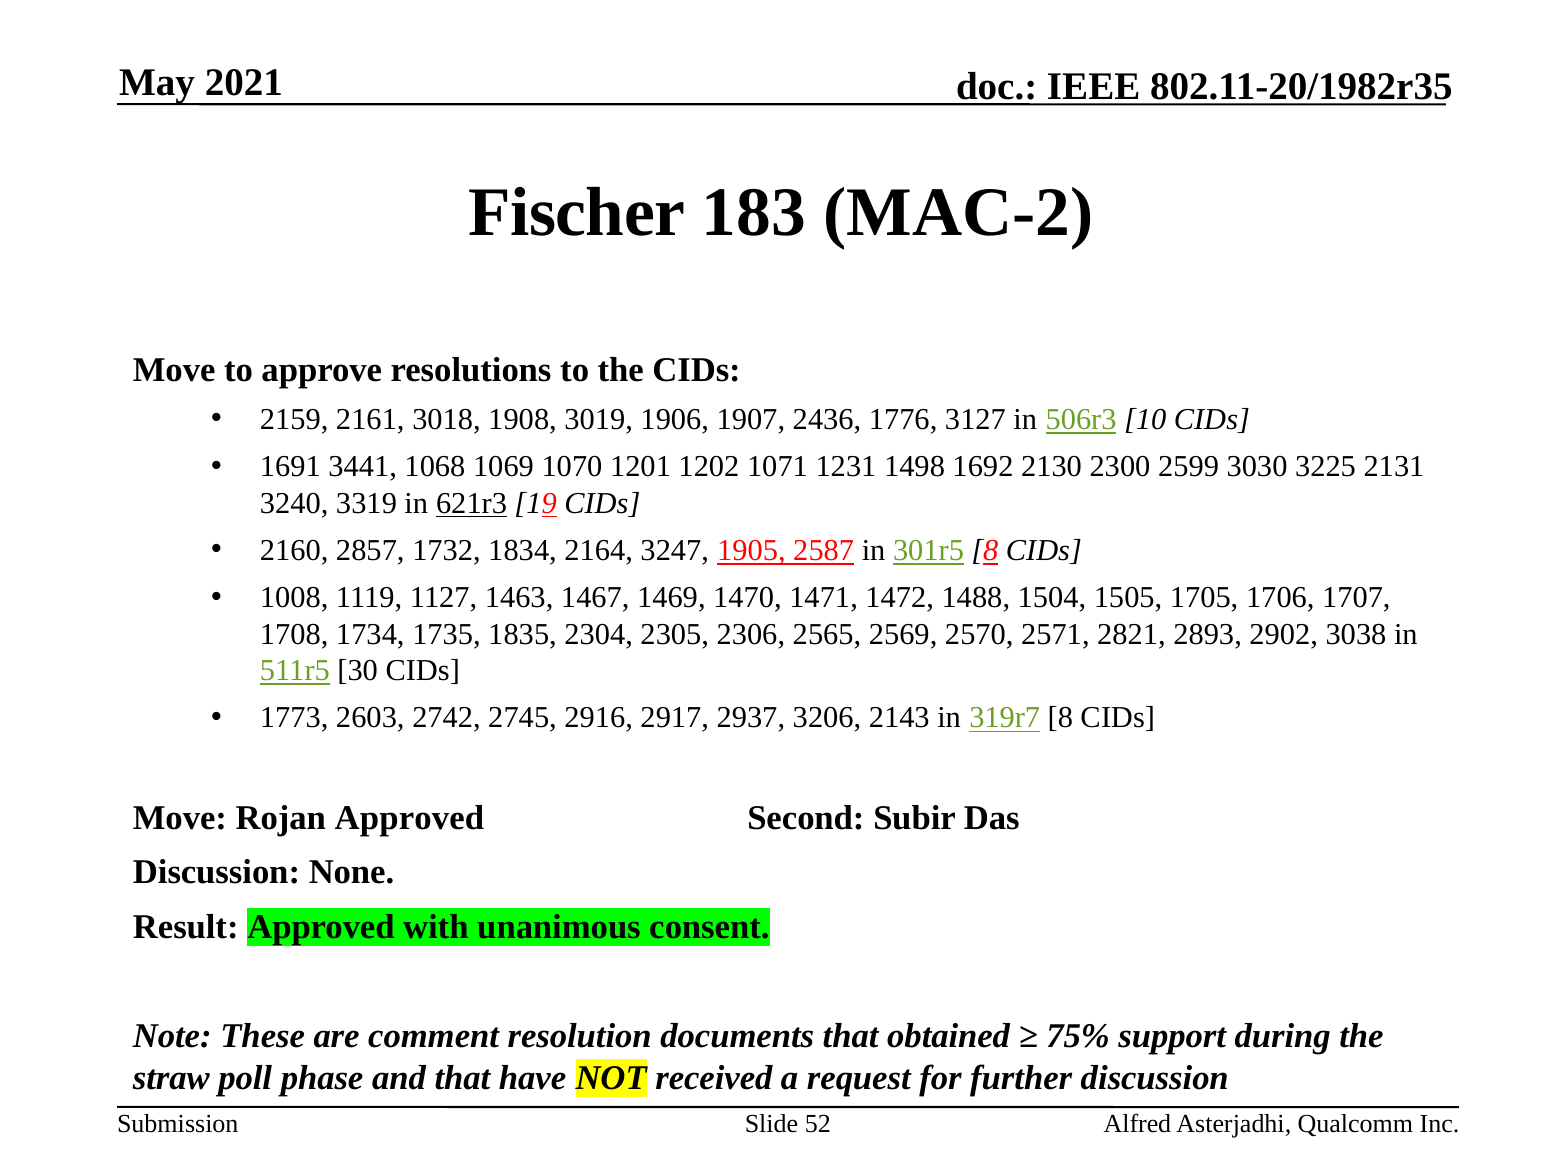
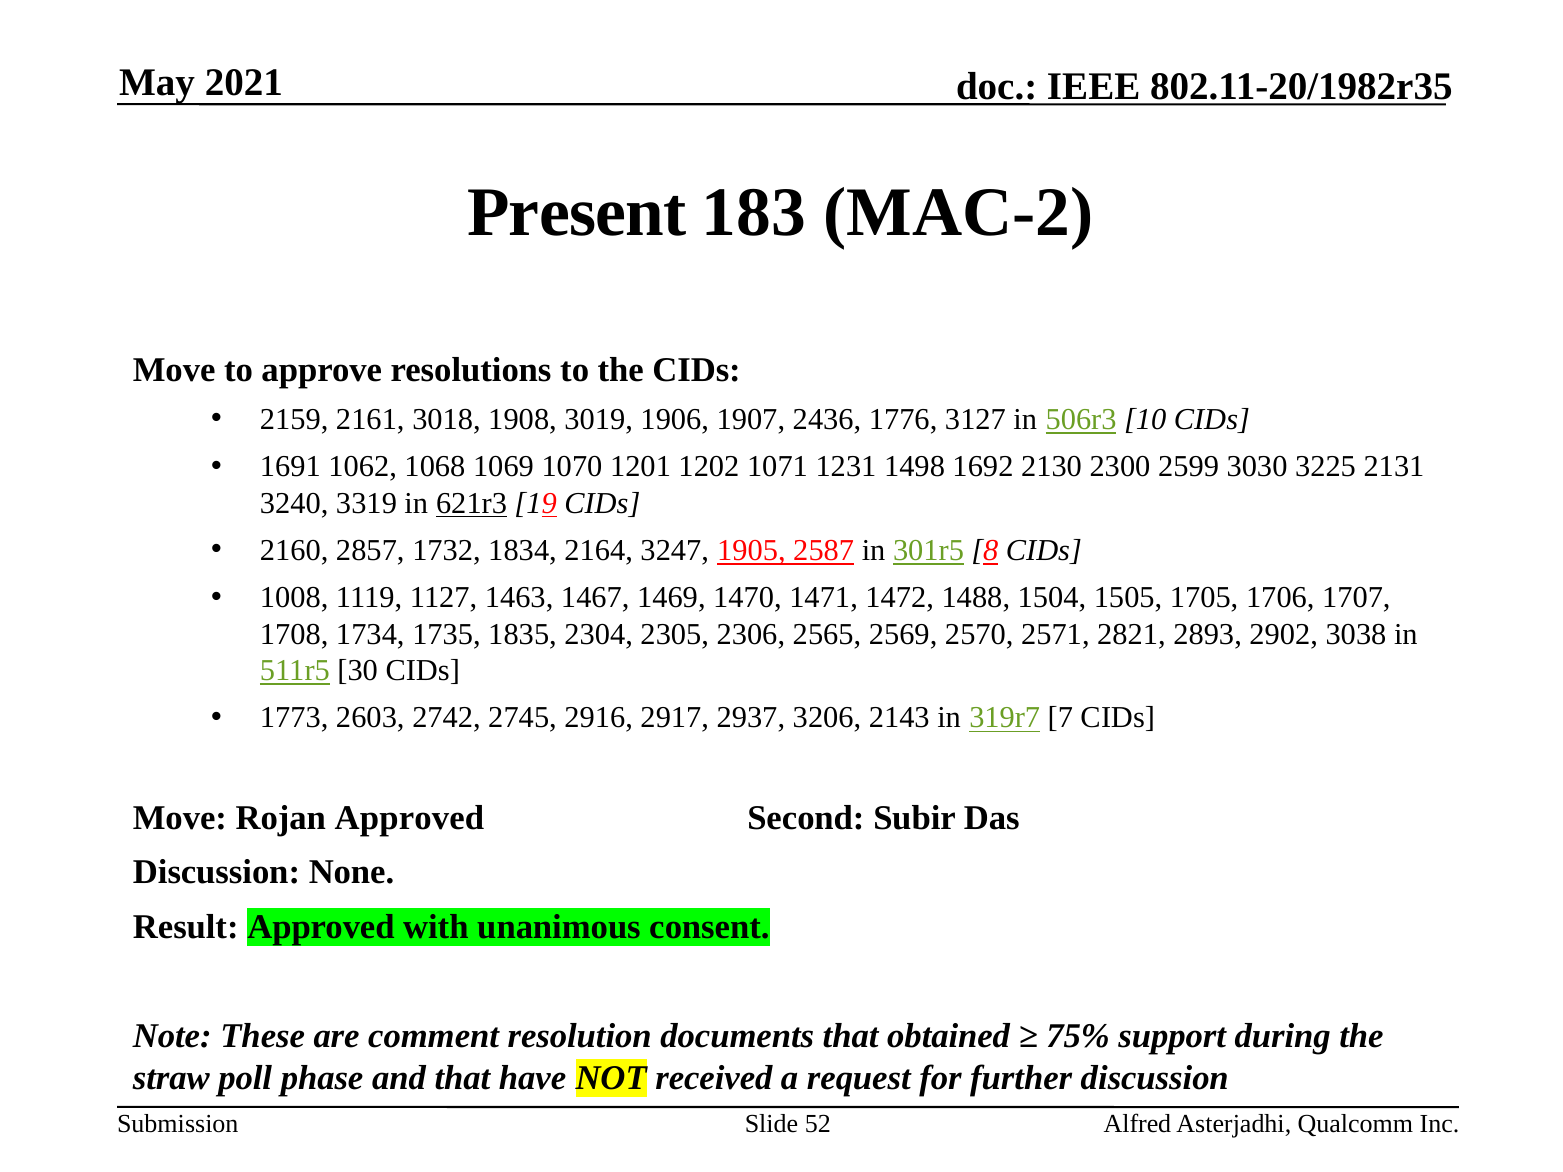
Fischer: Fischer -> Present
3441: 3441 -> 1062
319r7 8: 8 -> 7
